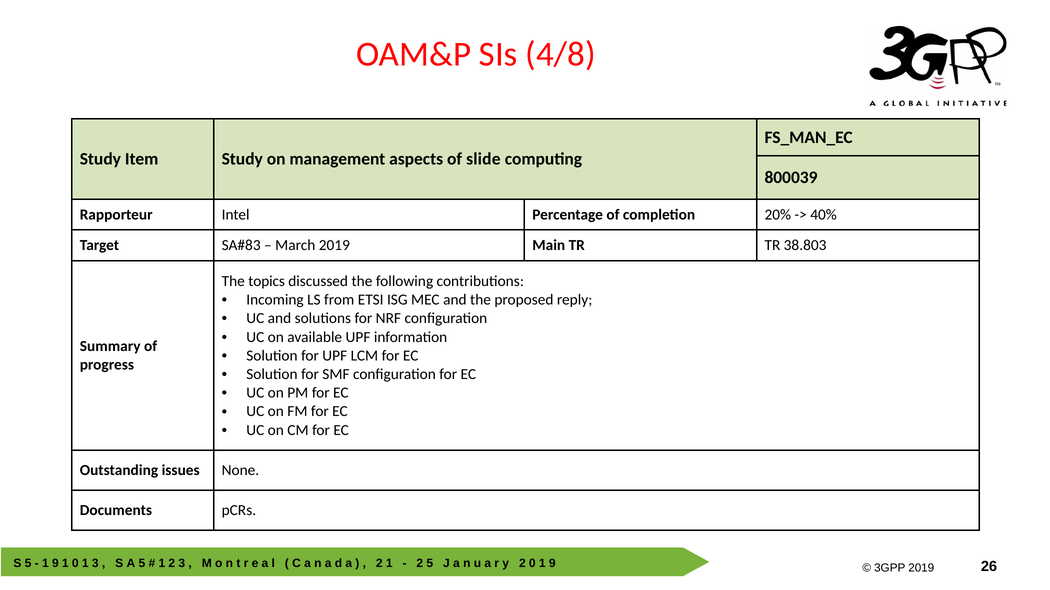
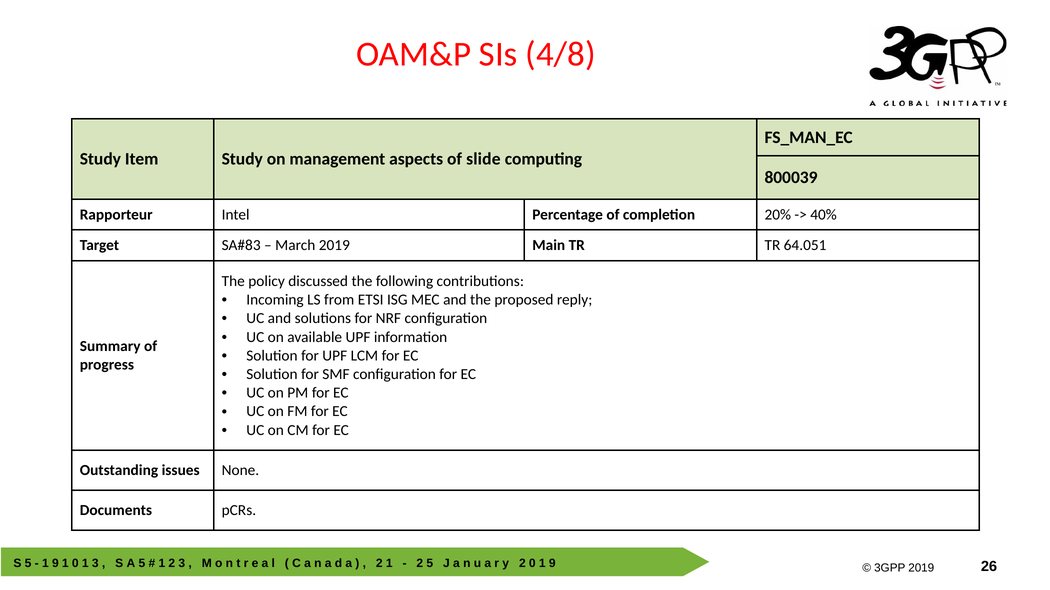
38.803: 38.803 -> 64.051
topics: topics -> policy
